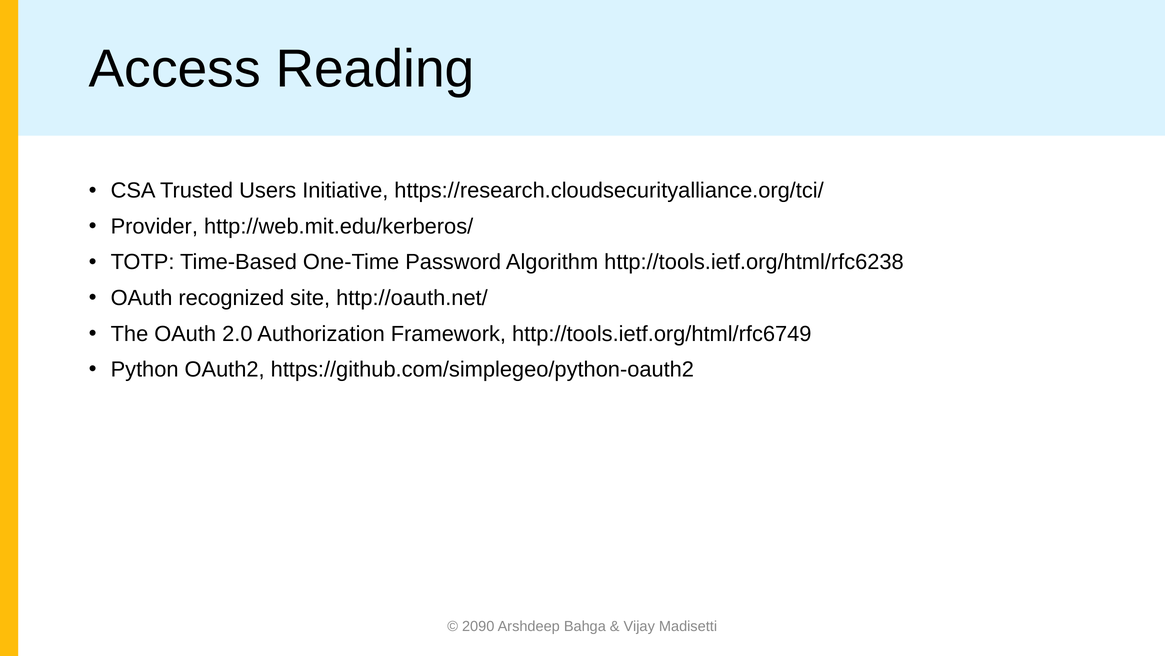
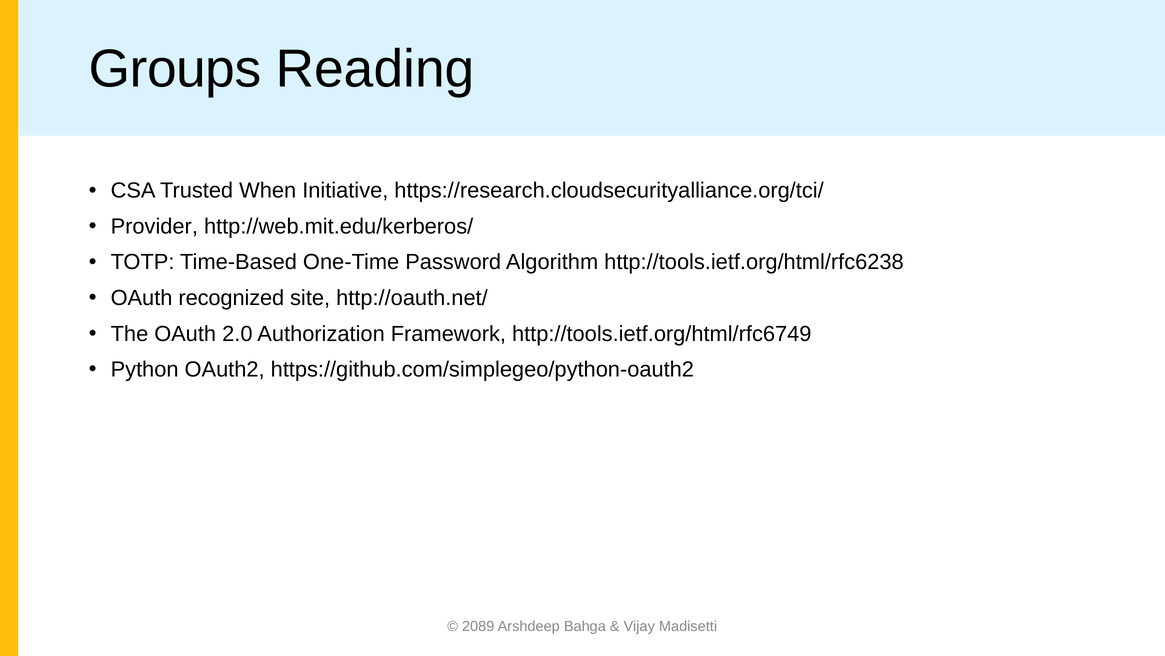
Access: Access -> Groups
Users: Users -> When
2090: 2090 -> 2089
